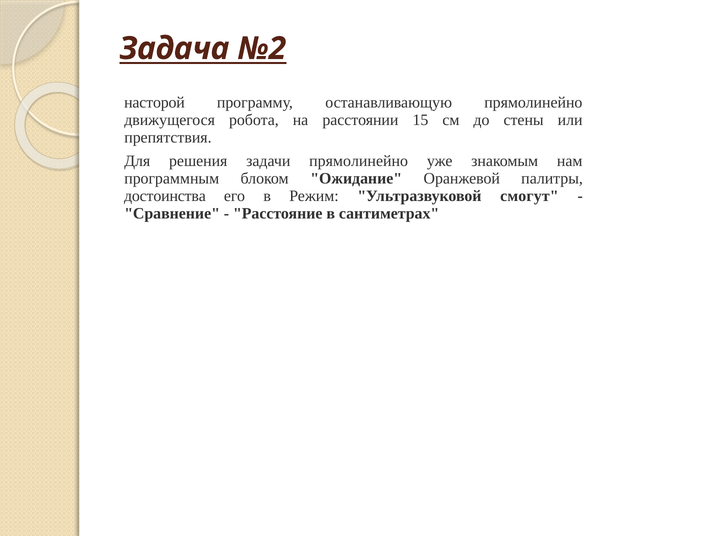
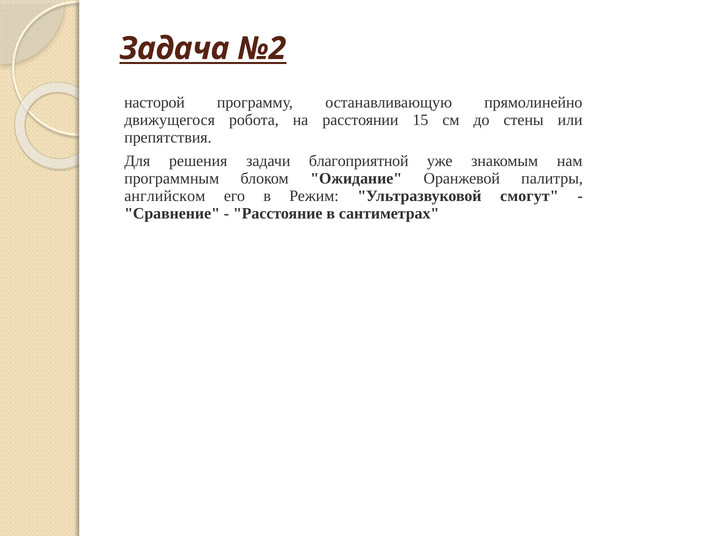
задачи прямолинейно: прямолинейно -> благоприятной
достоинства: достоинства -> английском
